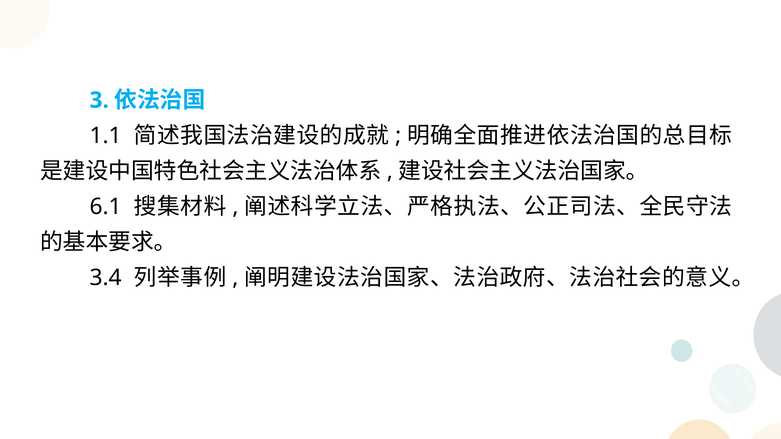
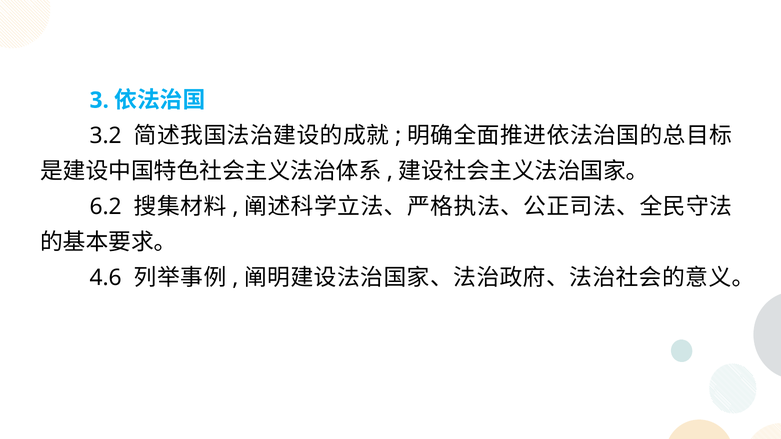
1.1: 1.1 -> 3.2
6.1: 6.1 -> 6.2
3.4: 3.4 -> 4.6
